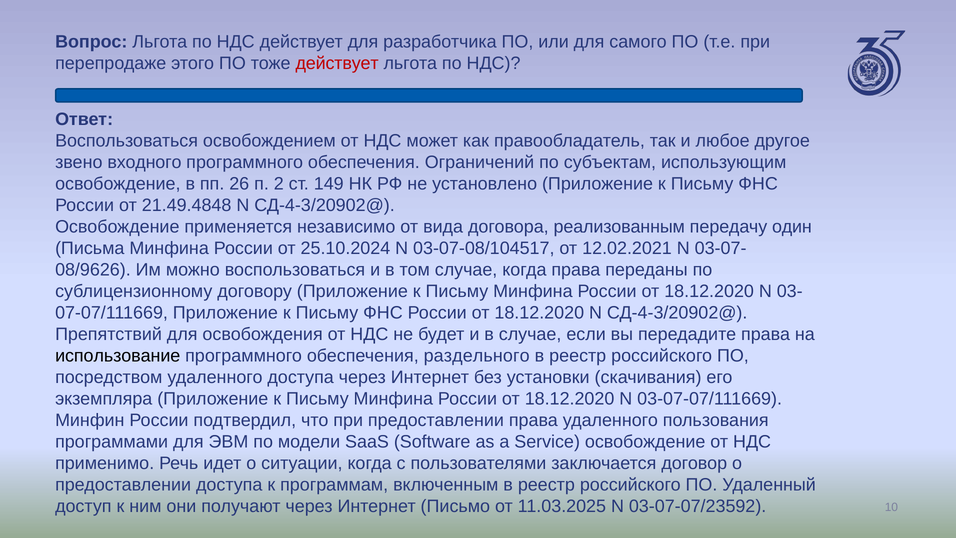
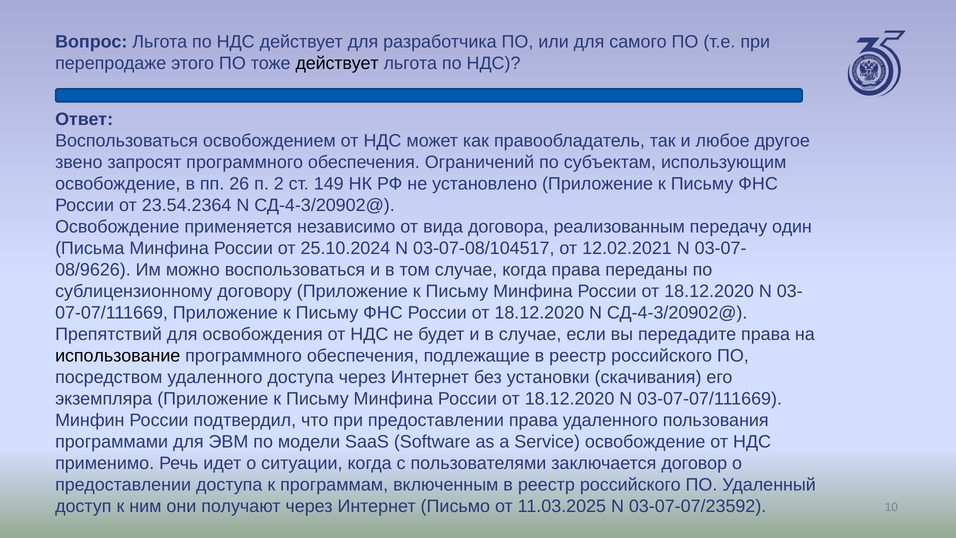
действует at (337, 63) colour: red -> black
входного: входного -> запросят
21.49.4848: 21.49.4848 -> 23.54.2364
раздельного: раздельного -> подлежащие
